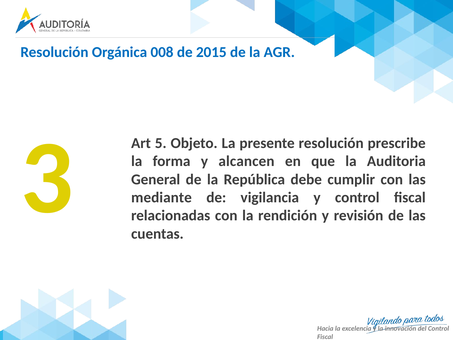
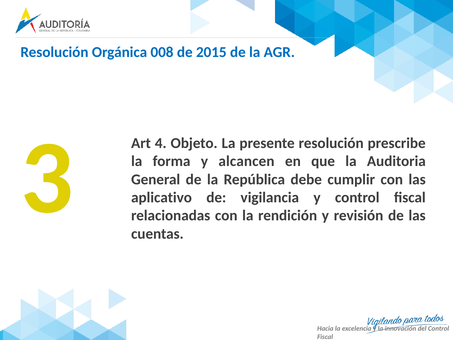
5: 5 -> 4
mediante: mediante -> aplicativo
